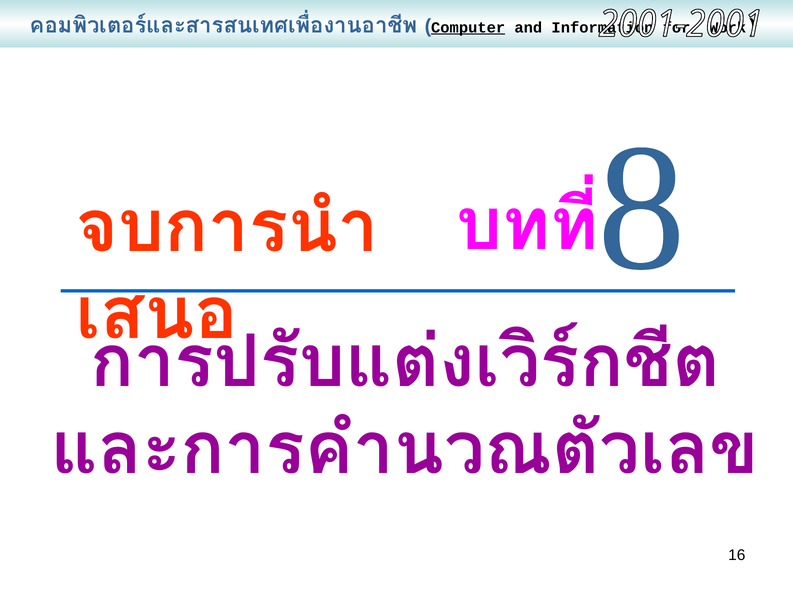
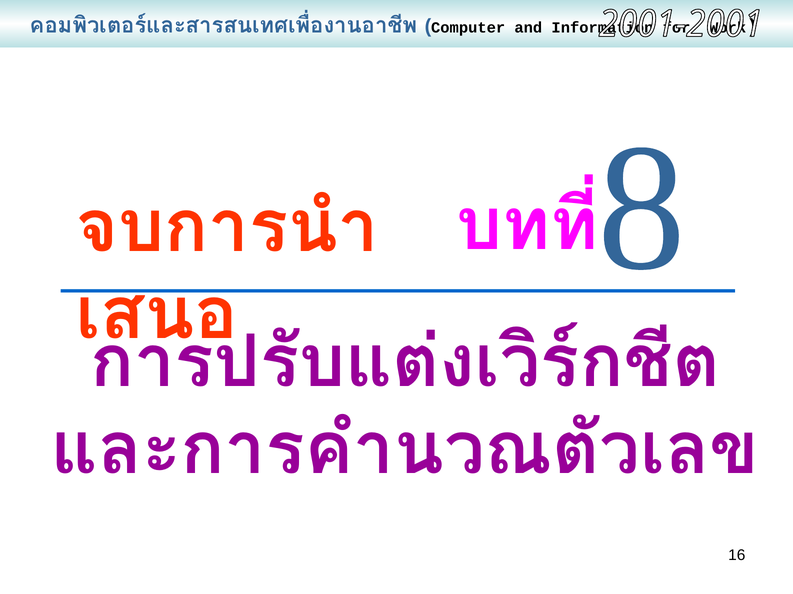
Computer underline: present -> none
